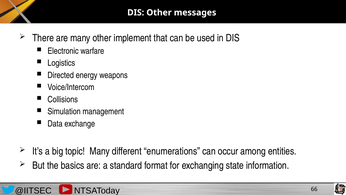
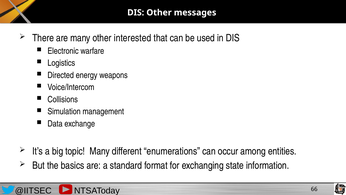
implement: implement -> interested
